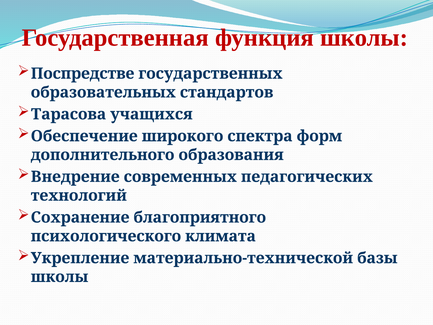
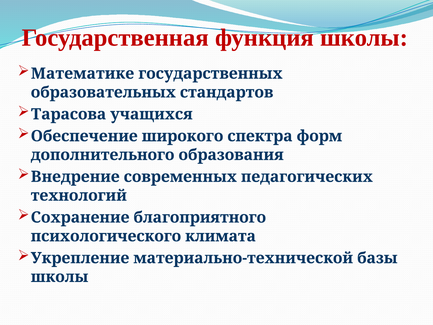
Поспредстве: Поспредстве -> Математике
